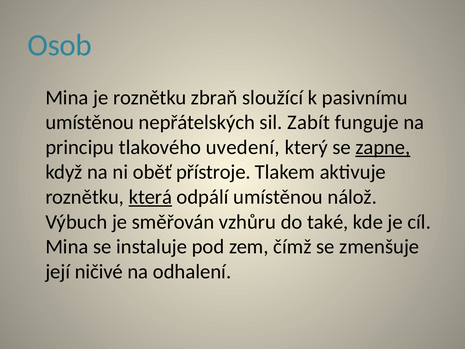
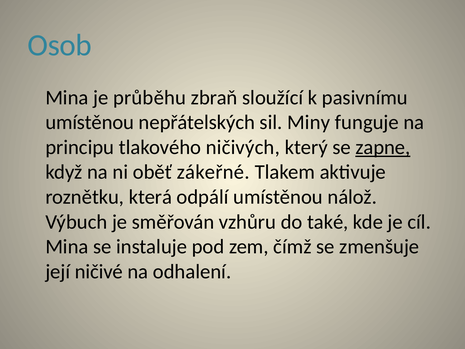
je roznětku: roznětku -> průběhu
Zabít: Zabít -> Miny
uvedení: uvedení -> ničivých
přístroje: přístroje -> zákeřné
která underline: present -> none
